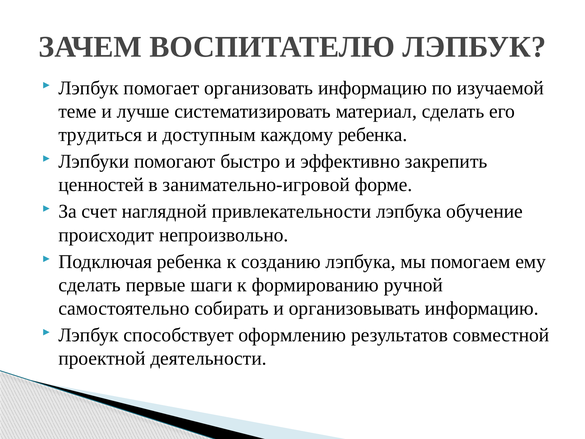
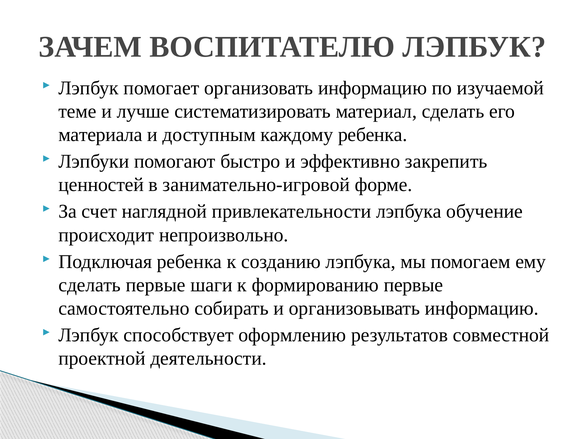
трудиться: трудиться -> материала
формированию ручной: ручной -> первые
